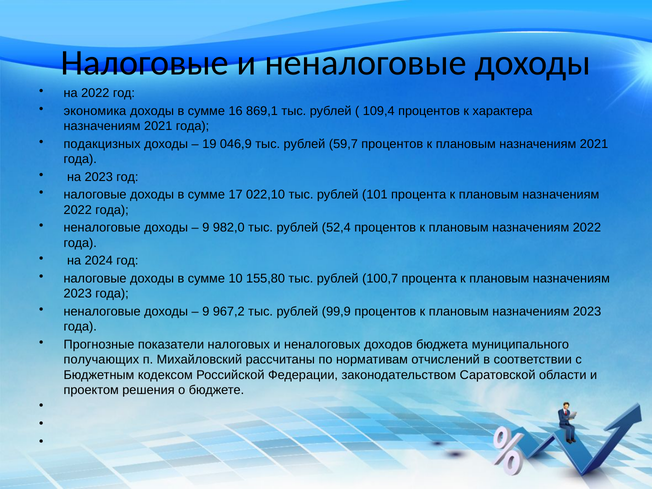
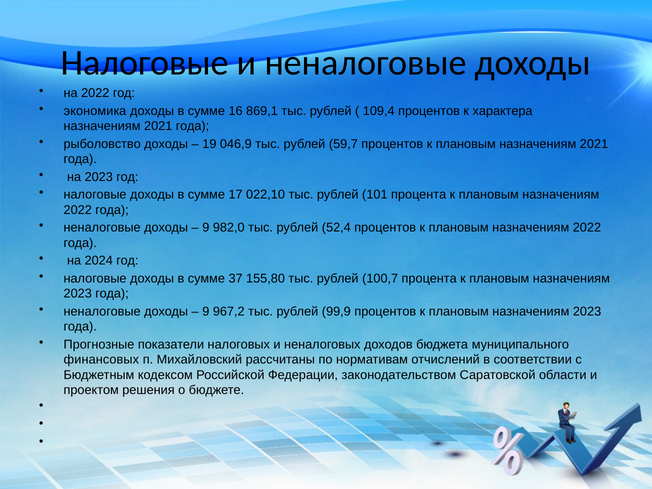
подакцизных: подакцизных -> рыболовство
10: 10 -> 37
получающих: получающих -> финансовых
